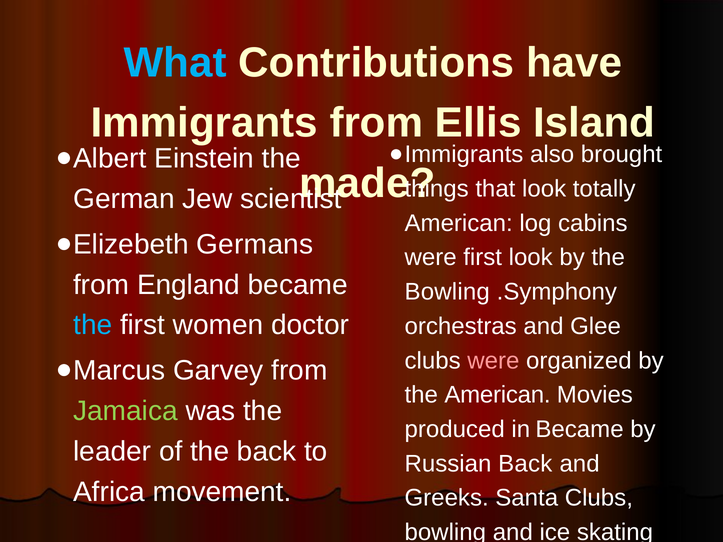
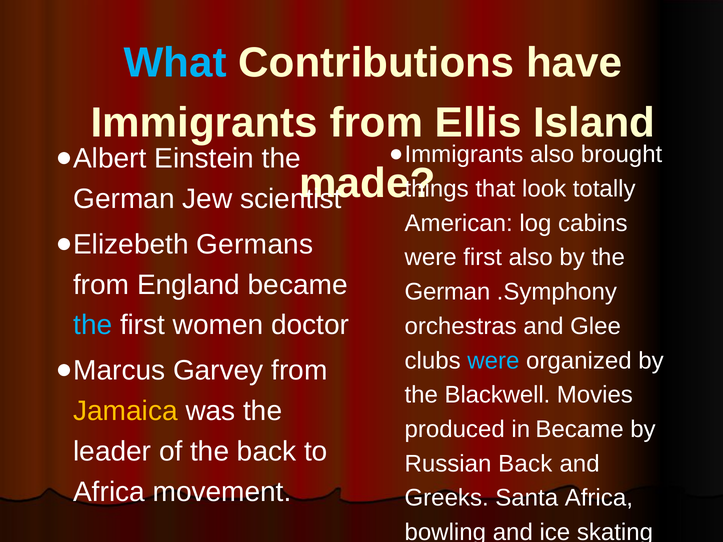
first look: look -> also
Bowling at (447, 292): Bowling -> German
were at (493, 361) colour: pink -> light blue
the American: American -> Blackwell
Jamaica colour: light green -> yellow
Santa Clubs: Clubs -> Africa
